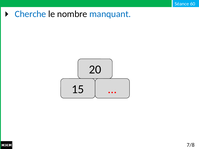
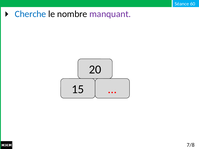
manquant colour: blue -> purple
